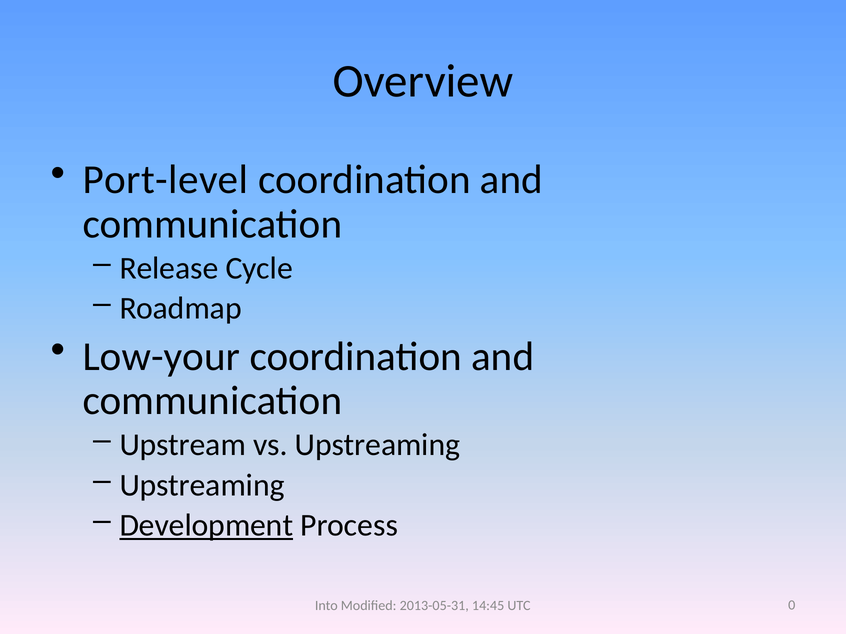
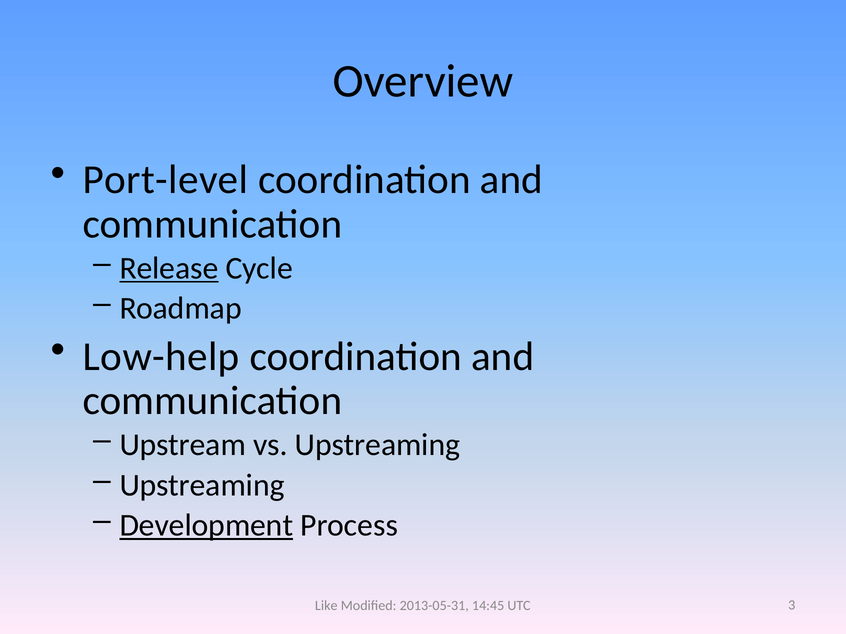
Release underline: none -> present
Low-your: Low-your -> Low-help
Into: Into -> Like
0: 0 -> 3
